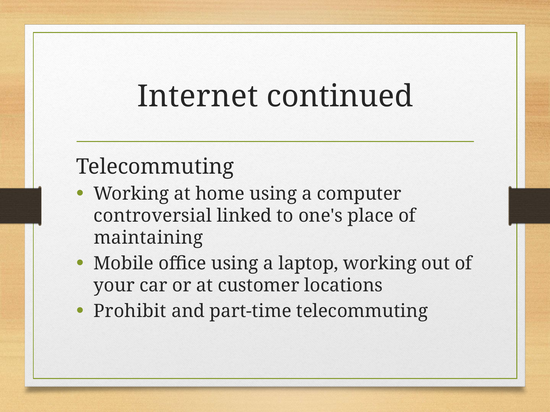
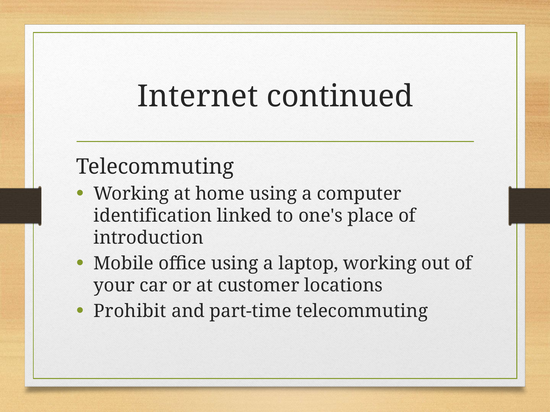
controversial: controversial -> identification
maintaining: maintaining -> introduction
